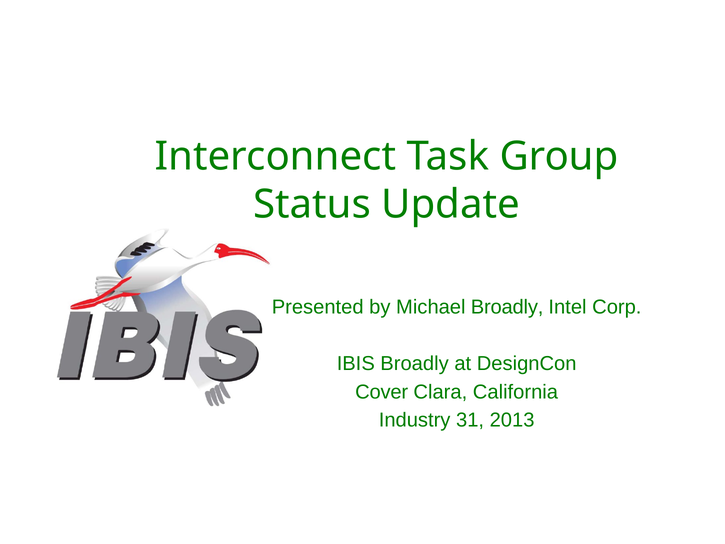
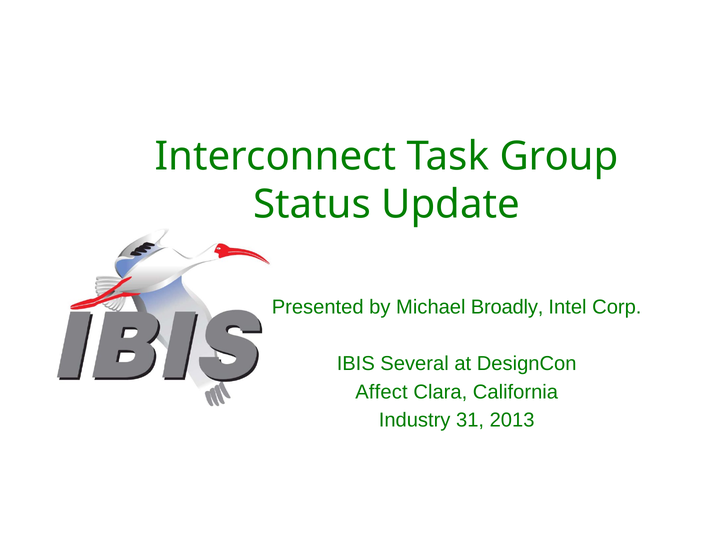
IBIS Broadly: Broadly -> Several
Cover: Cover -> Affect
